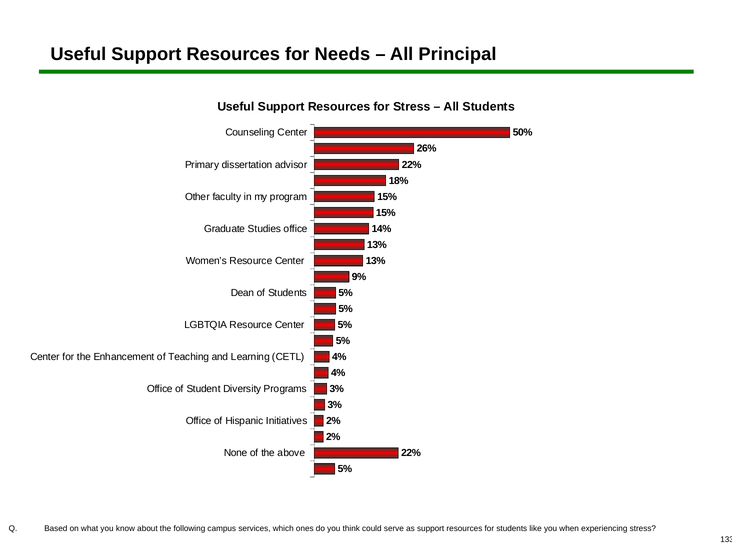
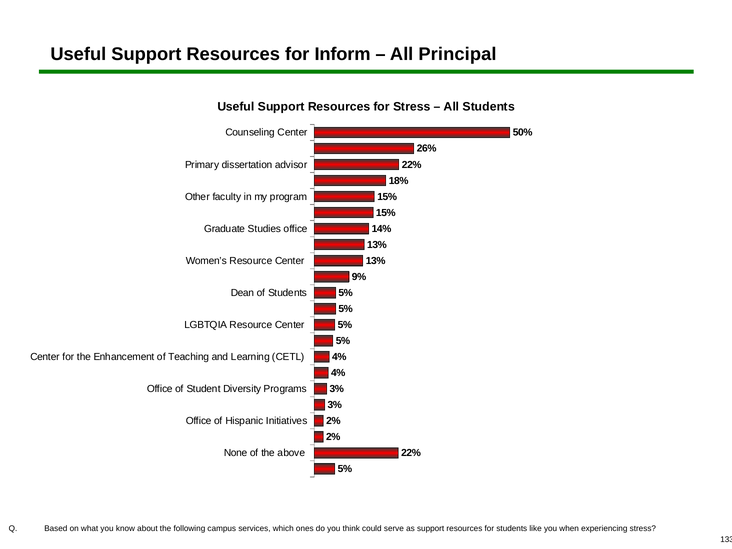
Needs: Needs -> Inform
